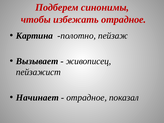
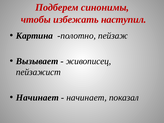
избежать отрадное: отрадное -> наступил
отрадное at (87, 98): отрадное -> начинает
